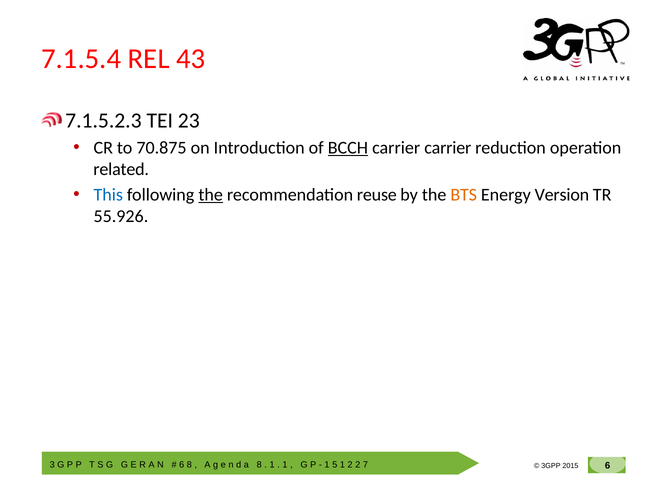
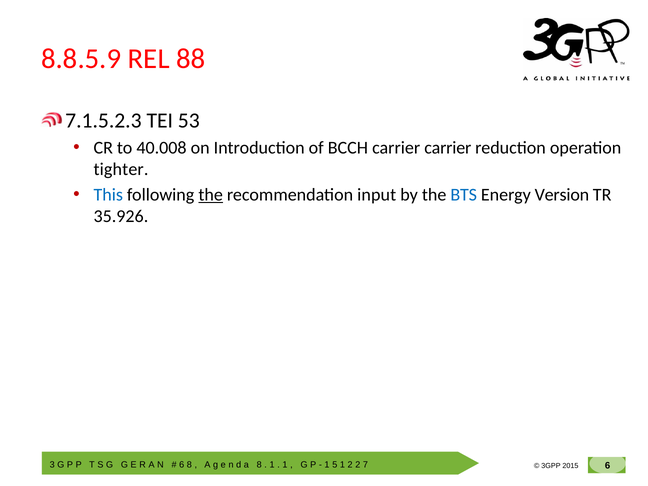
7.1.5.4: 7.1.5.4 -> 8.8.5.9
43: 43 -> 88
23: 23 -> 53
70.875: 70.875 -> 40.008
BCCH underline: present -> none
related: related -> tighter
reuse: reuse -> input
BTS colour: orange -> blue
55.926: 55.926 -> 35.926
